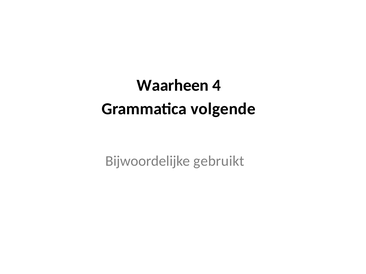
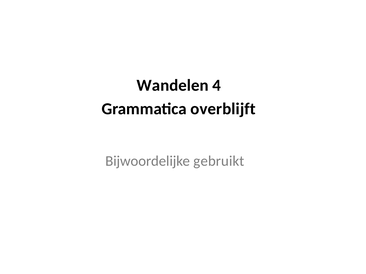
Waarheen: Waarheen -> Wandelen
volgende: volgende -> overblijft
